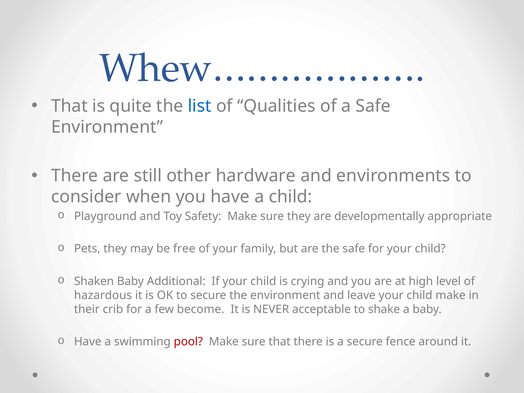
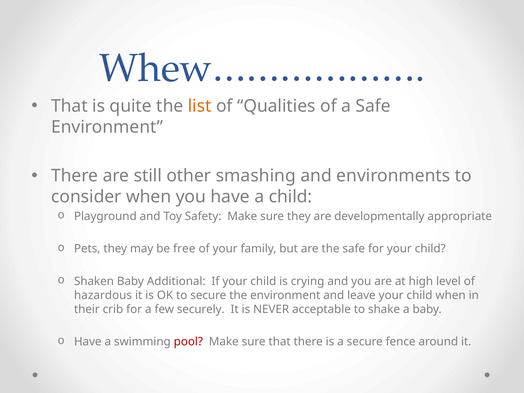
list colour: blue -> orange
hardware: hardware -> smashing
child make: make -> when
become: become -> securely
